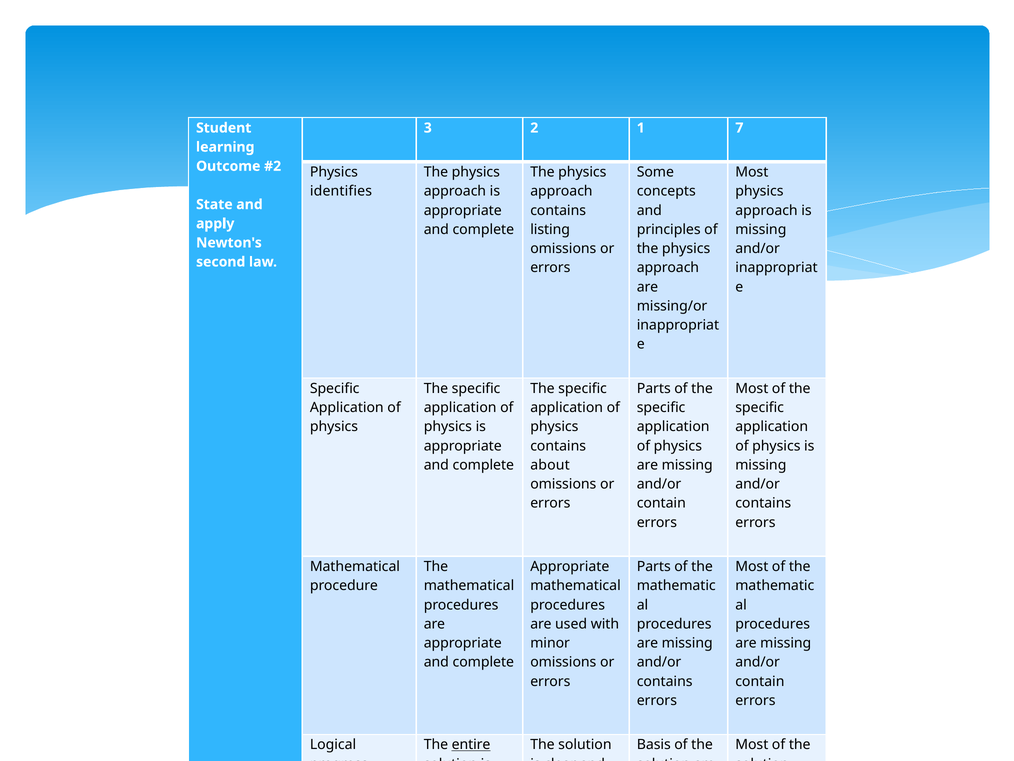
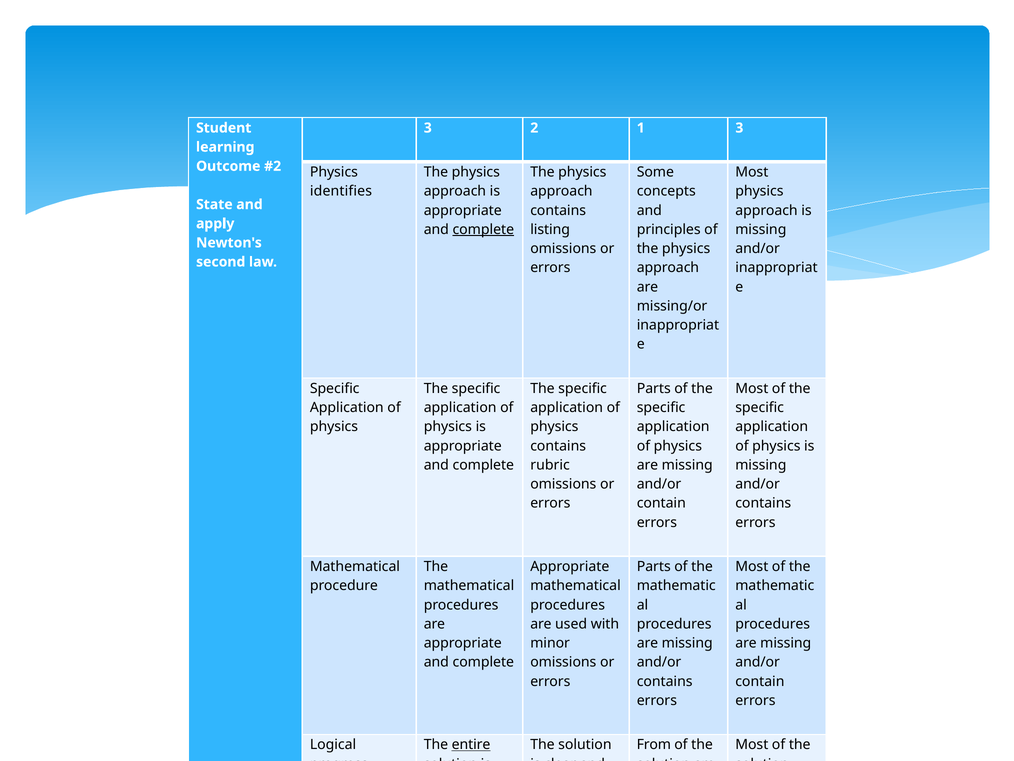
1 7: 7 -> 3
complete at (483, 229) underline: none -> present
about: about -> rubric
Basis: Basis -> From
